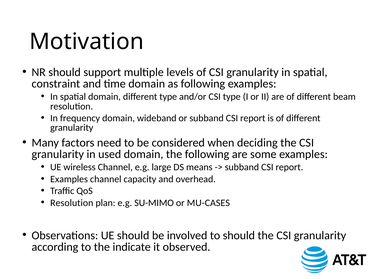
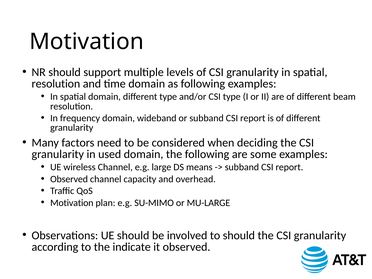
constraint at (56, 84): constraint -> resolution
Examples at (69, 179): Examples -> Observed
Resolution at (72, 203): Resolution -> Motivation
MU-CASES: MU-CASES -> MU-LARGE
